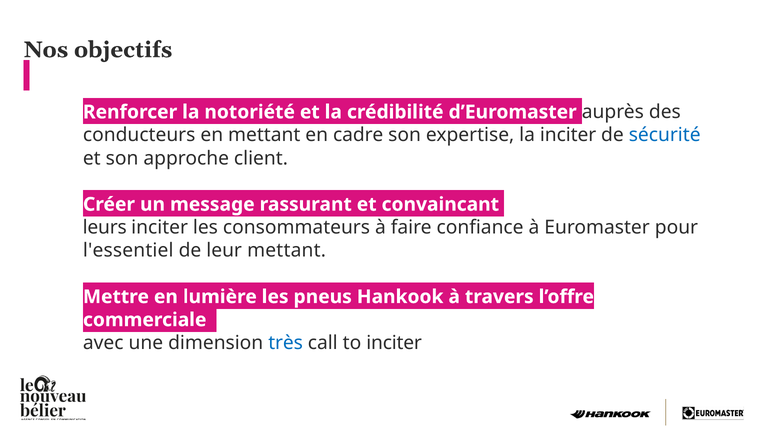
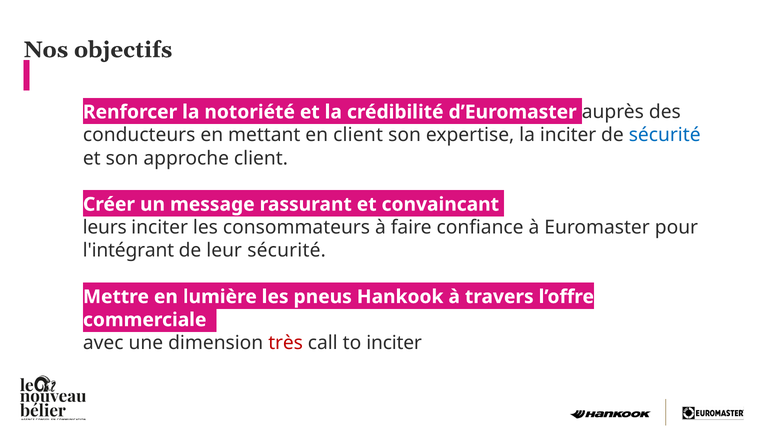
en cadre: cadre -> client
l'essentiel: l'essentiel -> l'intégrant
leur mettant: mettant -> sécurité
très colour: blue -> red
